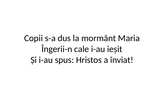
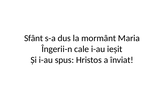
Copii: Copii -> Sfânt
